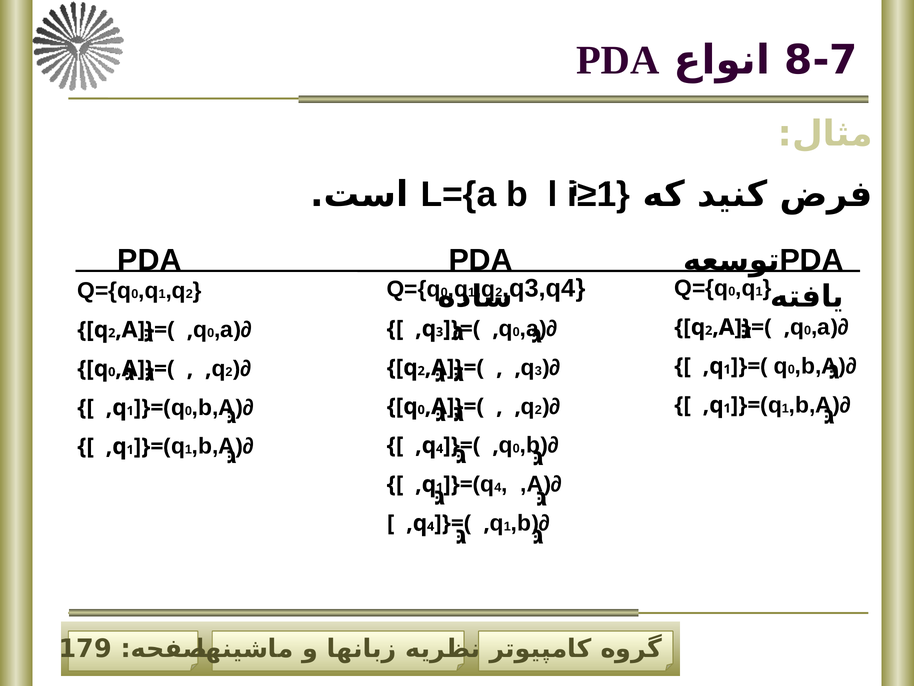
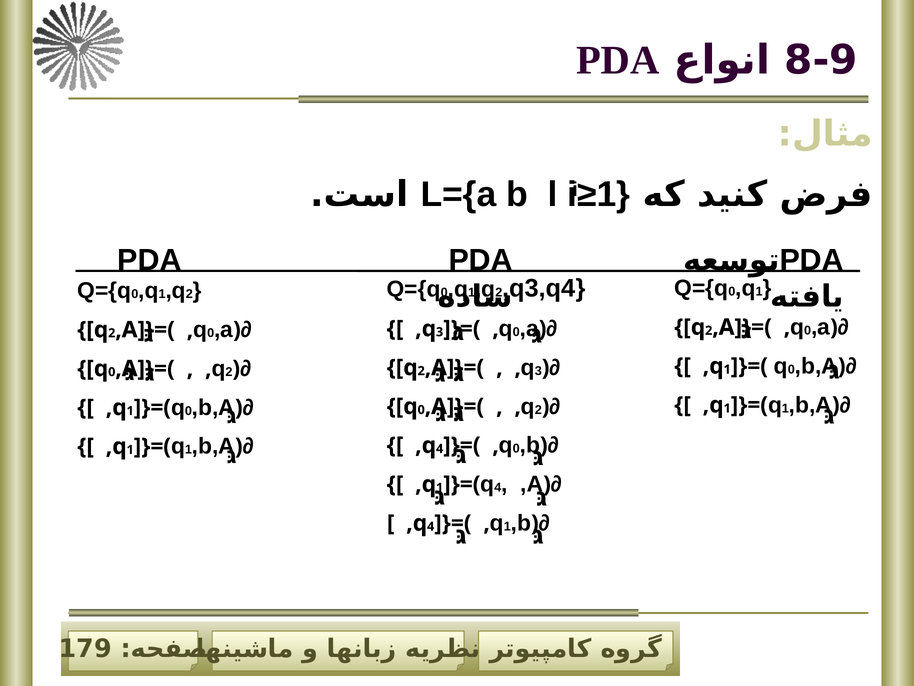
8-7: 8-7 -> 8-9
